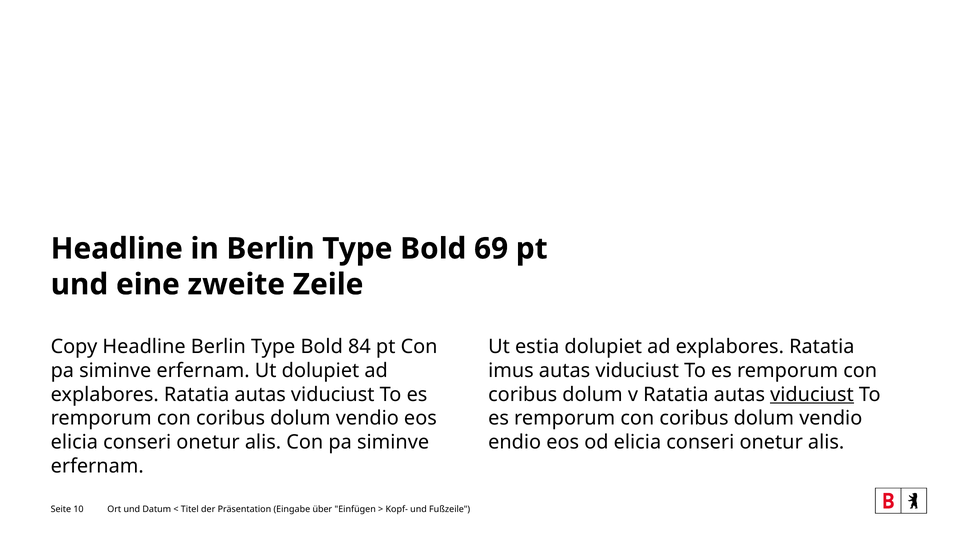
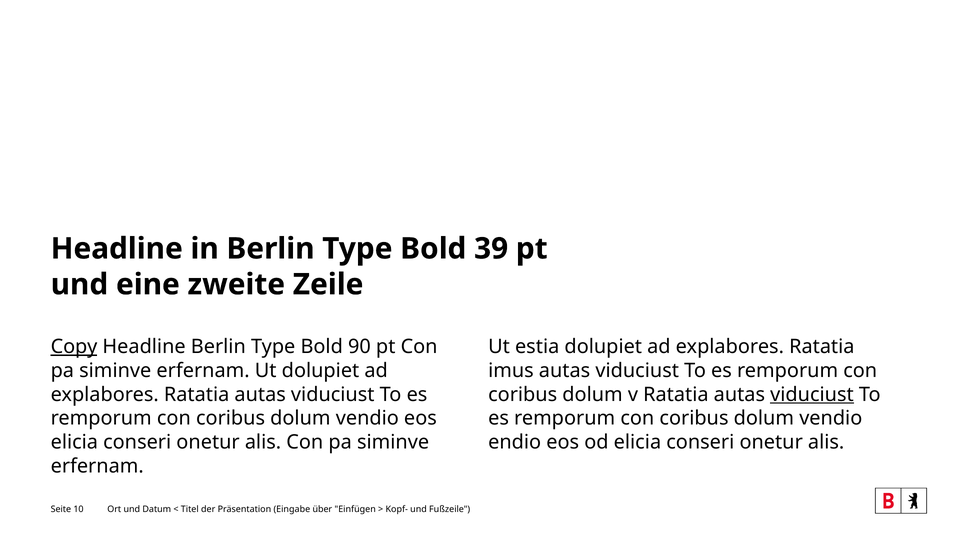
69: 69 -> 39
Copy underline: none -> present
84: 84 -> 90
